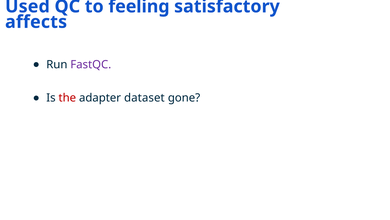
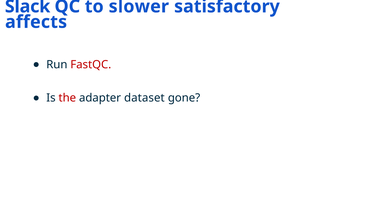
Used: Used -> Slack
feeling: feeling -> slower
FastQC colour: purple -> red
